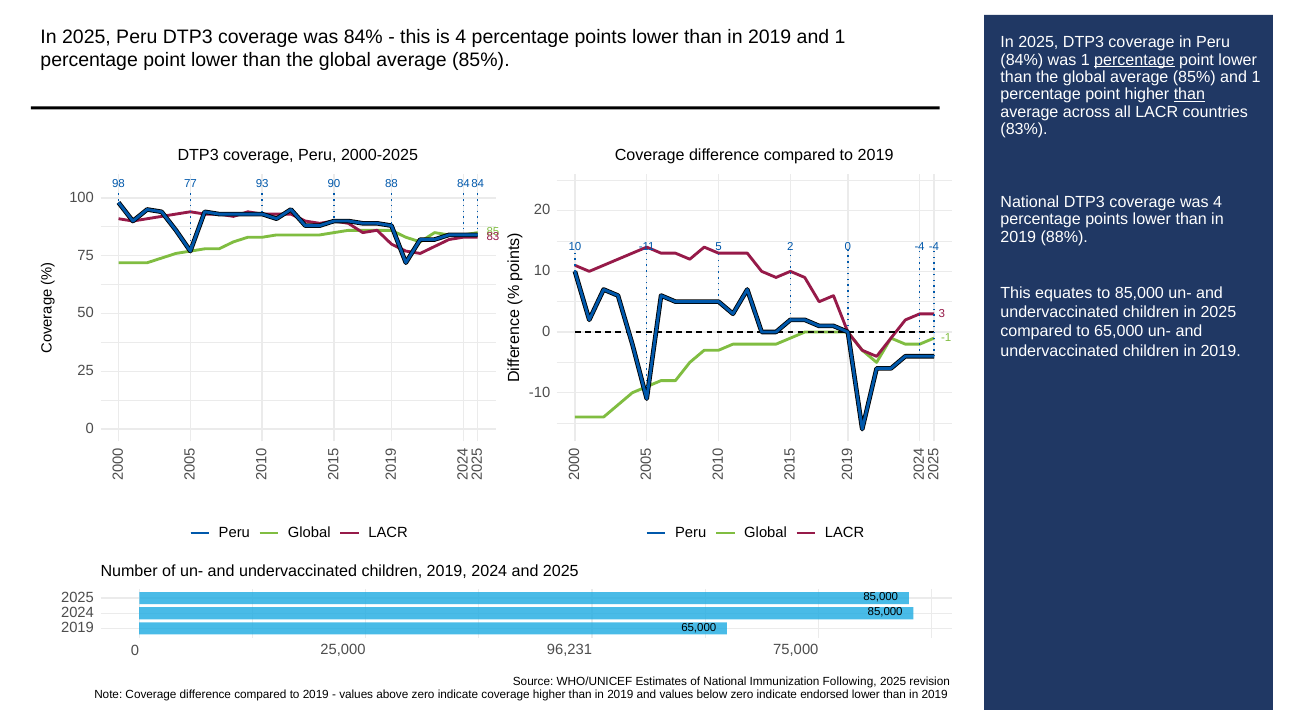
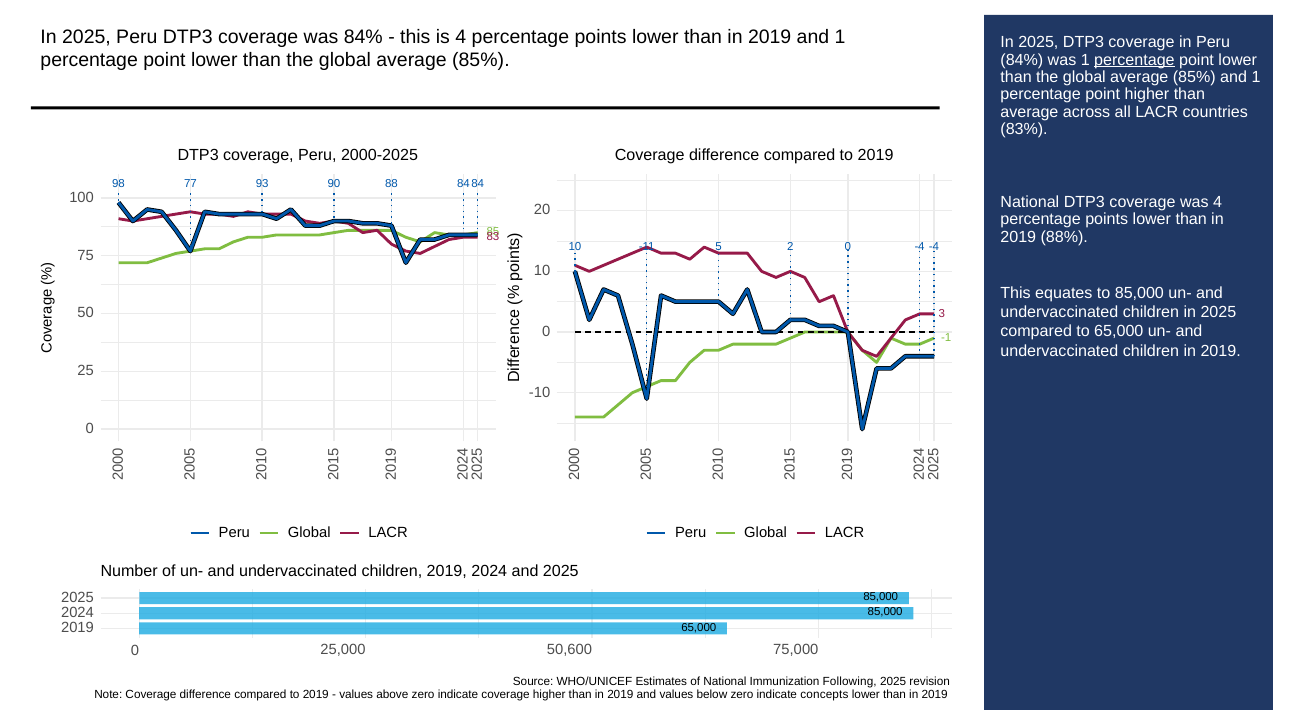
than at (1189, 95) underline: present -> none
96,231: 96,231 -> 50,600
endorsed: endorsed -> concepts
